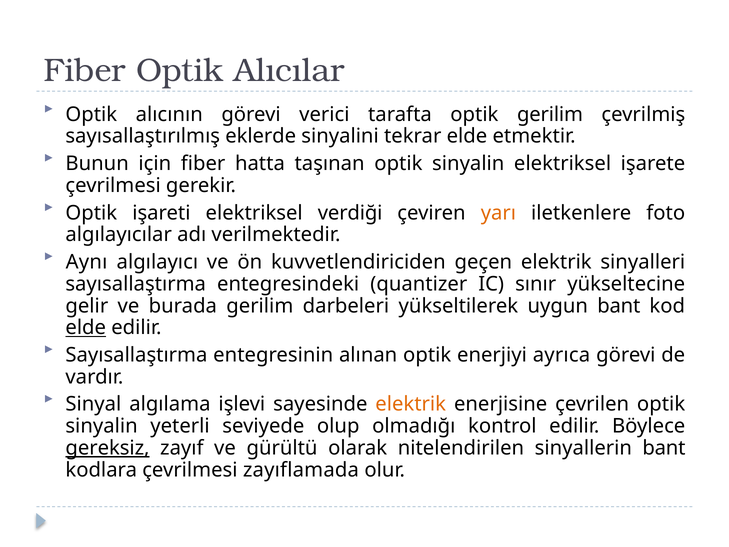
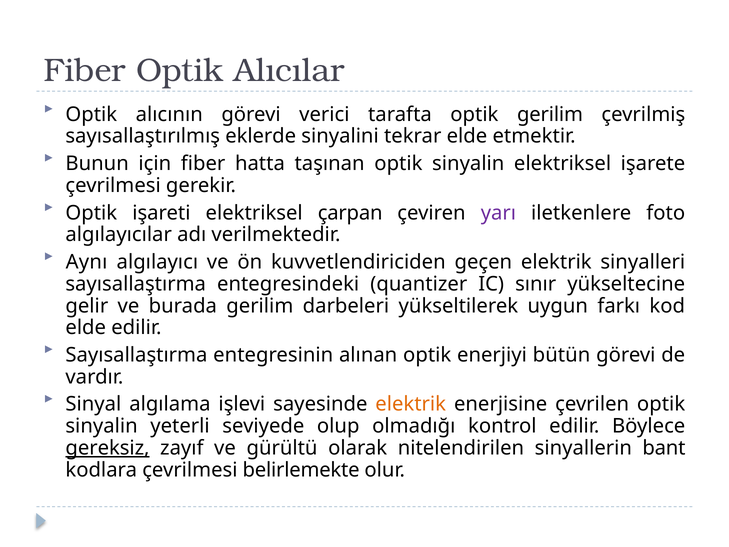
verdiği: verdiği -> çarpan
yarı colour: orange -> purple
uygun bant: bant -> farkı
elde at (86, 328) underline: present -> none
ayrıca: ayrıca -> bütün
zayıflamada: zayıflamada -> belirlemekte
